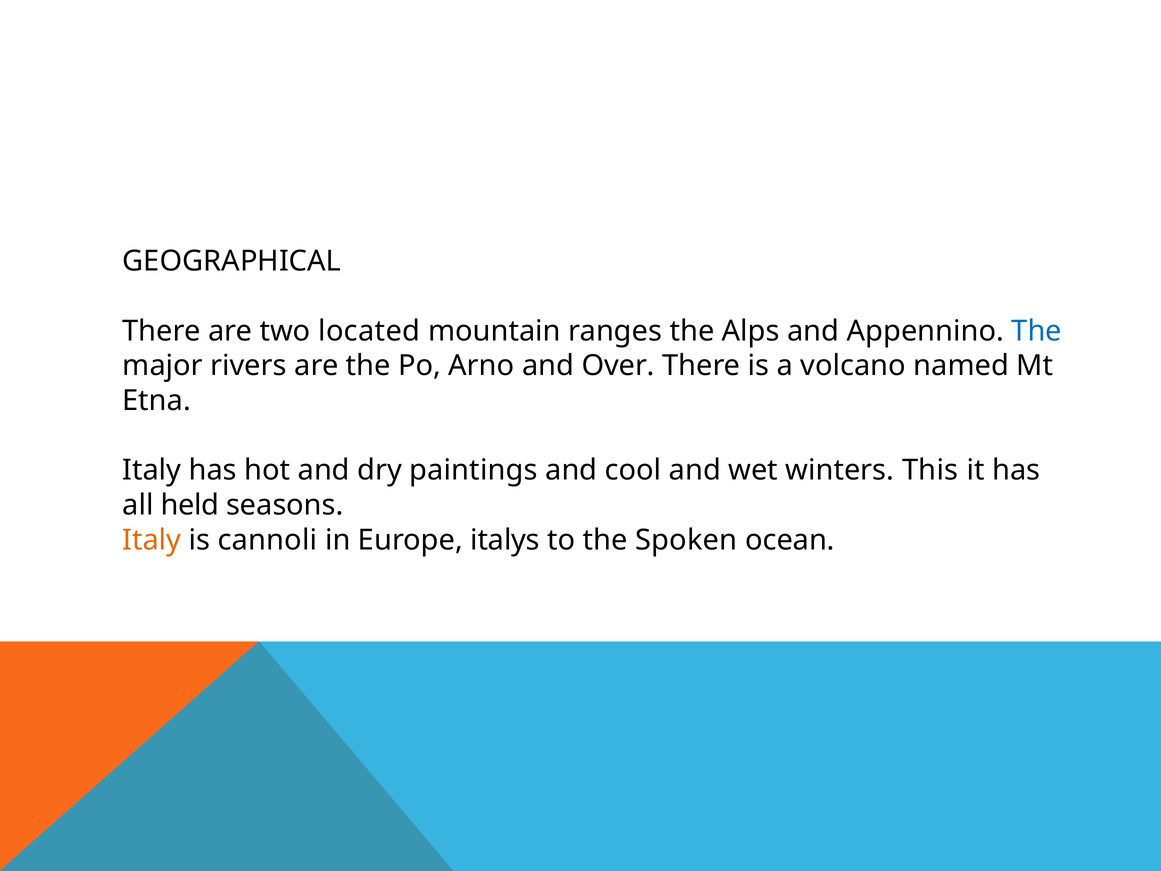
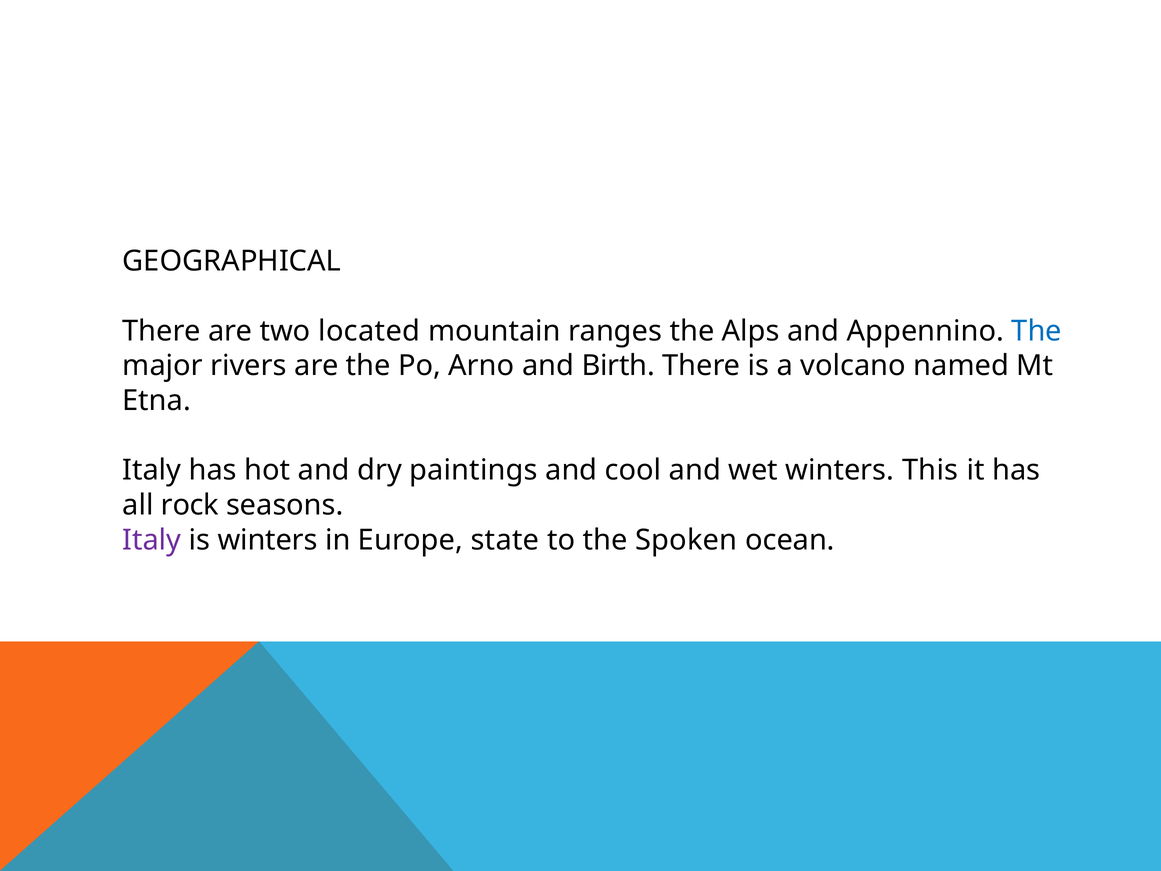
Over: Over -> Birth
held: held -> rock
Italy at (152, 540) colour: orange -> purple
is cannoli: cannoli -> winters
italys: italys -> state
